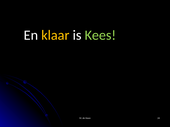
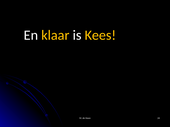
Kees colour: light green -> yellow
